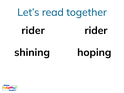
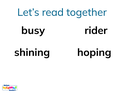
rider at (33, 31): rider -> busy
